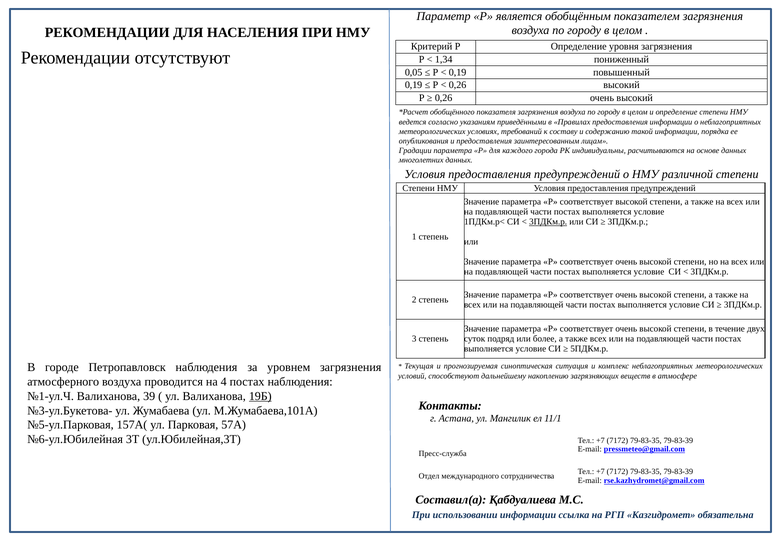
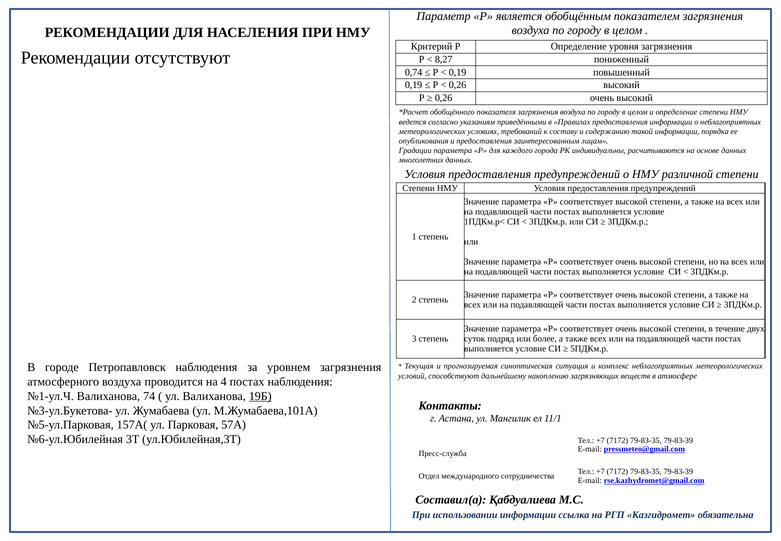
1,34: 1,34 -> 8,27
0,05: 0,05 -> 0,74
3ПДКм.р at (548, 222) underline: present -> none
39: 39 -> 74
